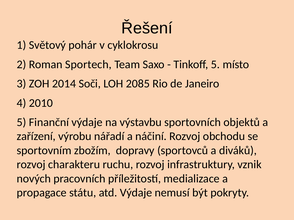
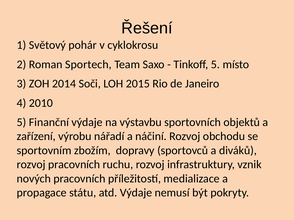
2085: 2085 -> 2015
rozvoj charakteru: charakteru -> pracovních
